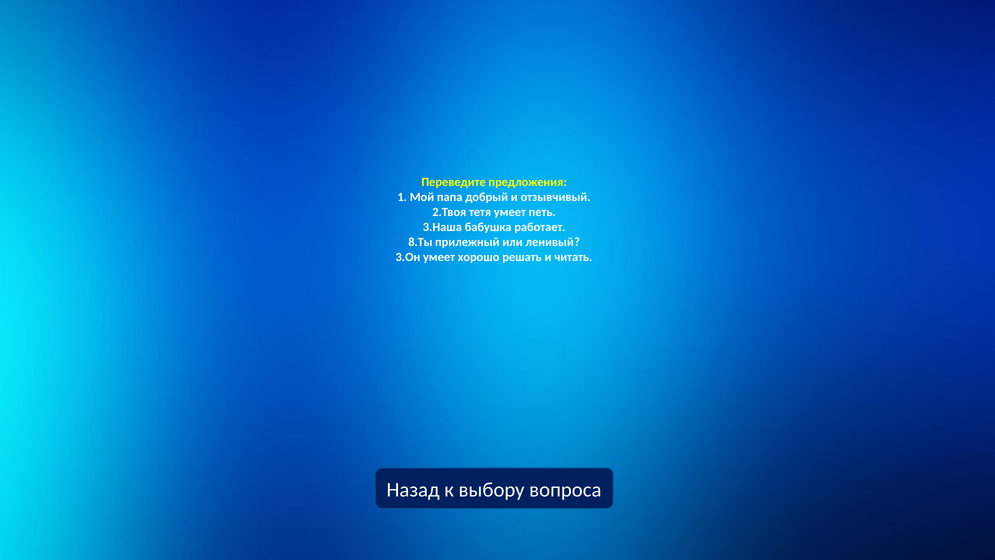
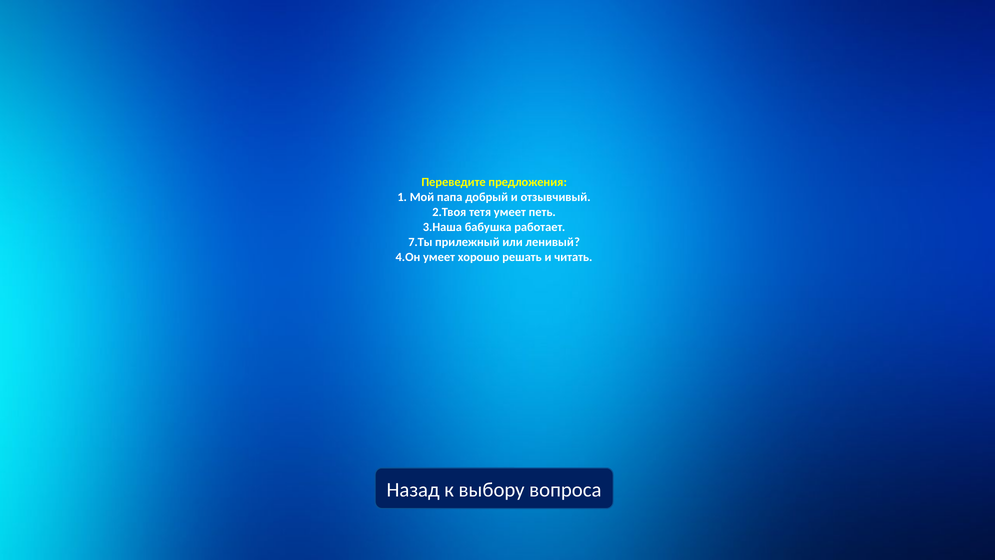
8.Ты: 8.Ты -> 7.Ты
3.Он: 3.Он -> 4.Он
